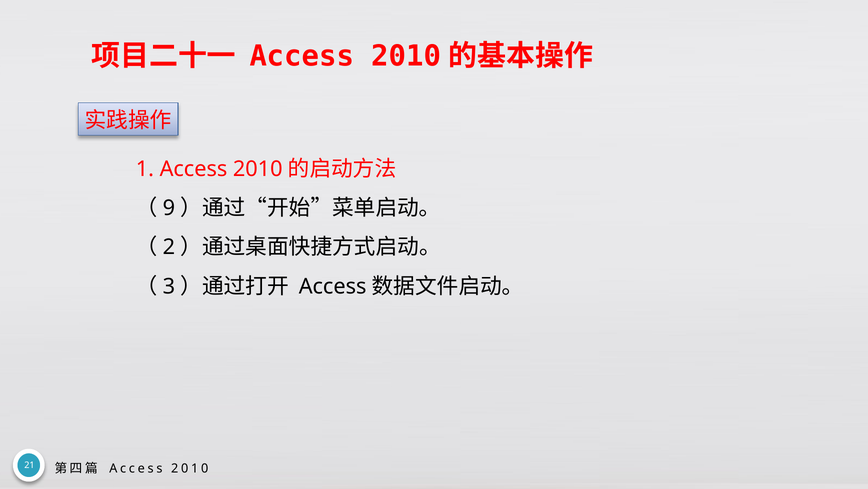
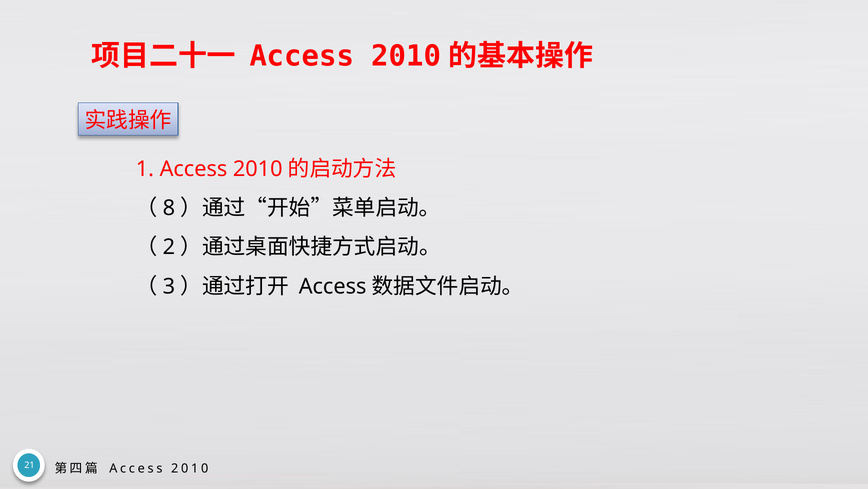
9: 9 -> 8
